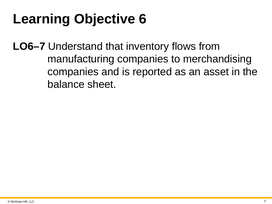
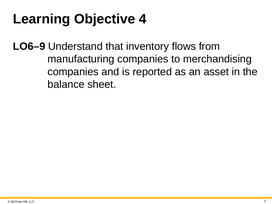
6: 6 -> 4
O6–7: O6–7 -> O6–9
